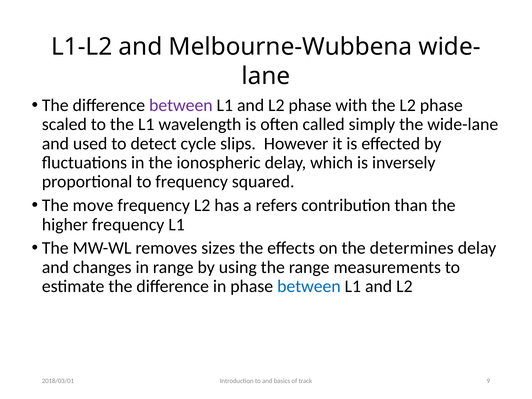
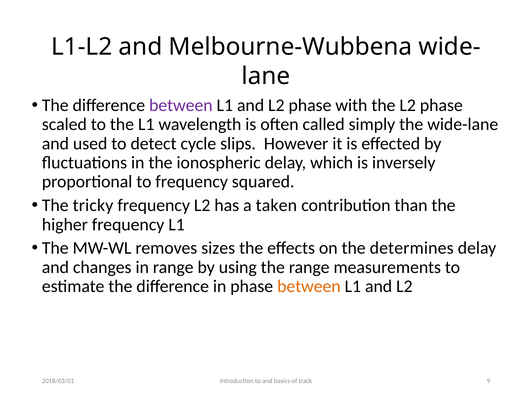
move: move -> tricky
refers: refers -> taken
between at (309, 286) colour: blue -> orange
